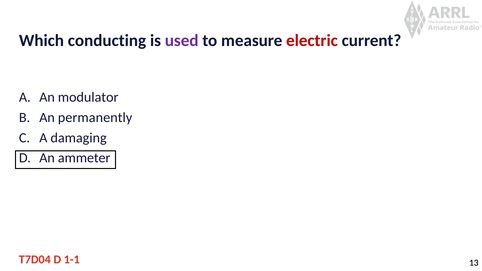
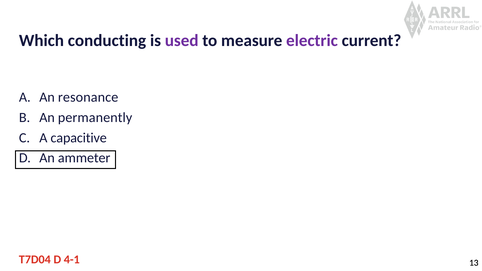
electric colour: red -> purple
modulator: modulator -> resonance
damaging: damaging -> capacitive
1-1: 1-1 -> 4-1
